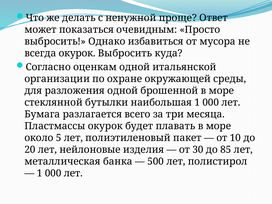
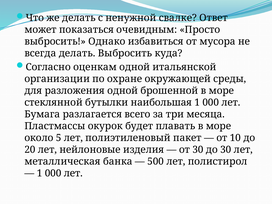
проще: проще -> свалке
всегда окурок: окурок -> делать
до 85: 85 -> 30
